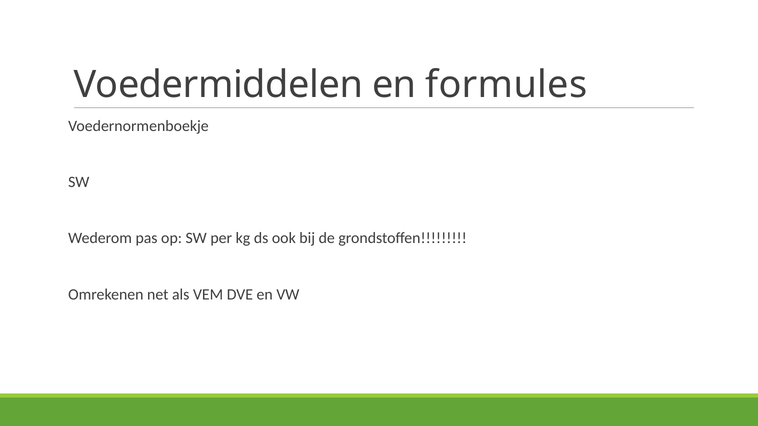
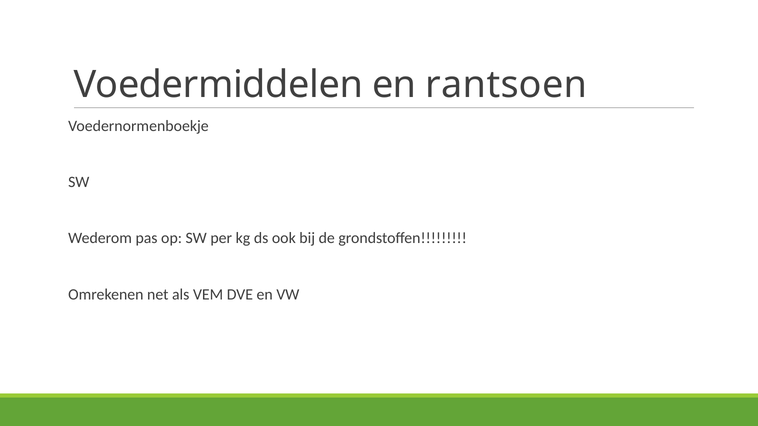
formules: formules -> rantsoen
